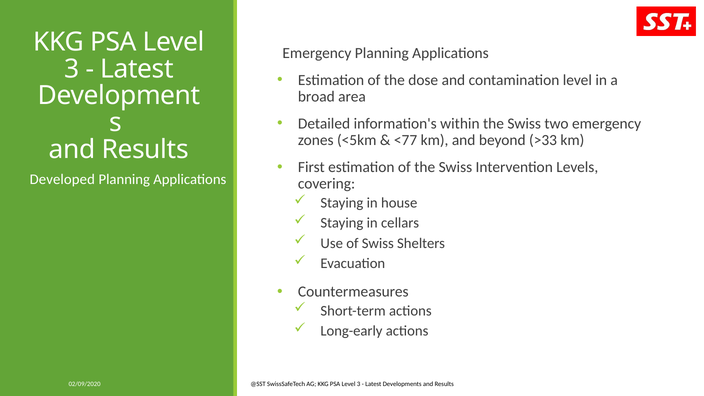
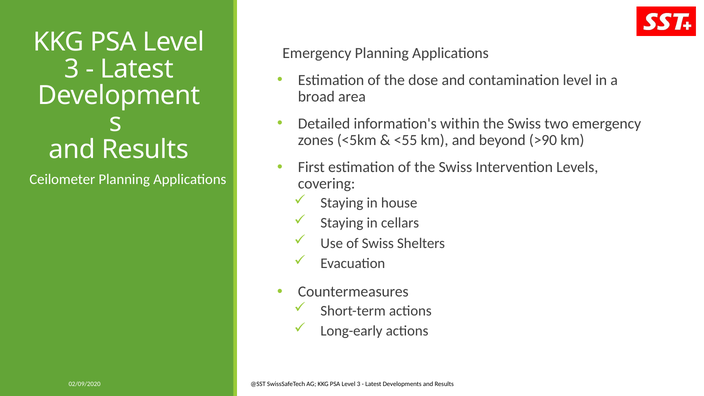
<77: <77 -> <55
>33: >33 -> >90
Developed: Developed -> Ceilometer
